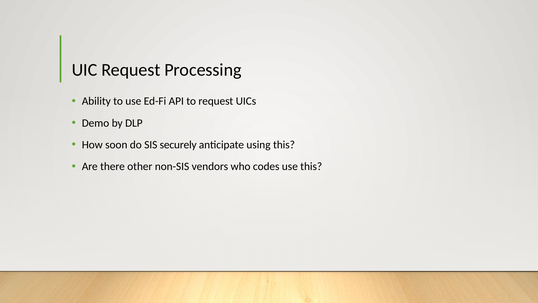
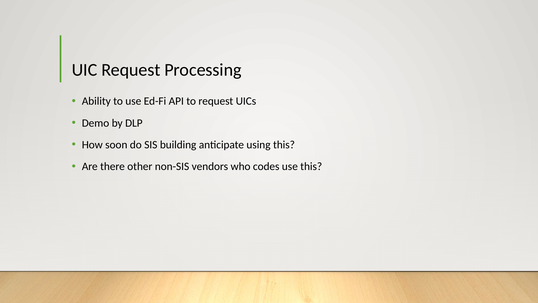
securely: securely -> building
